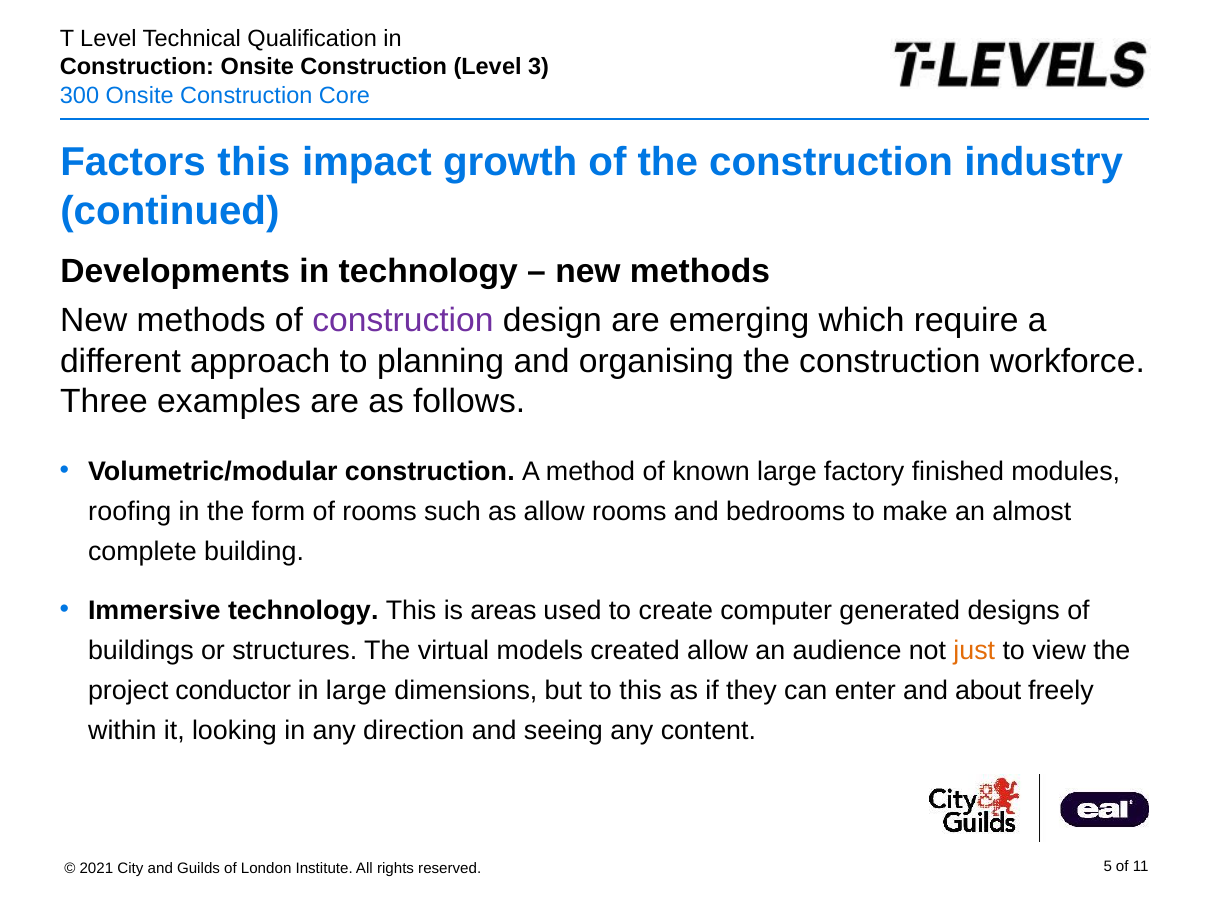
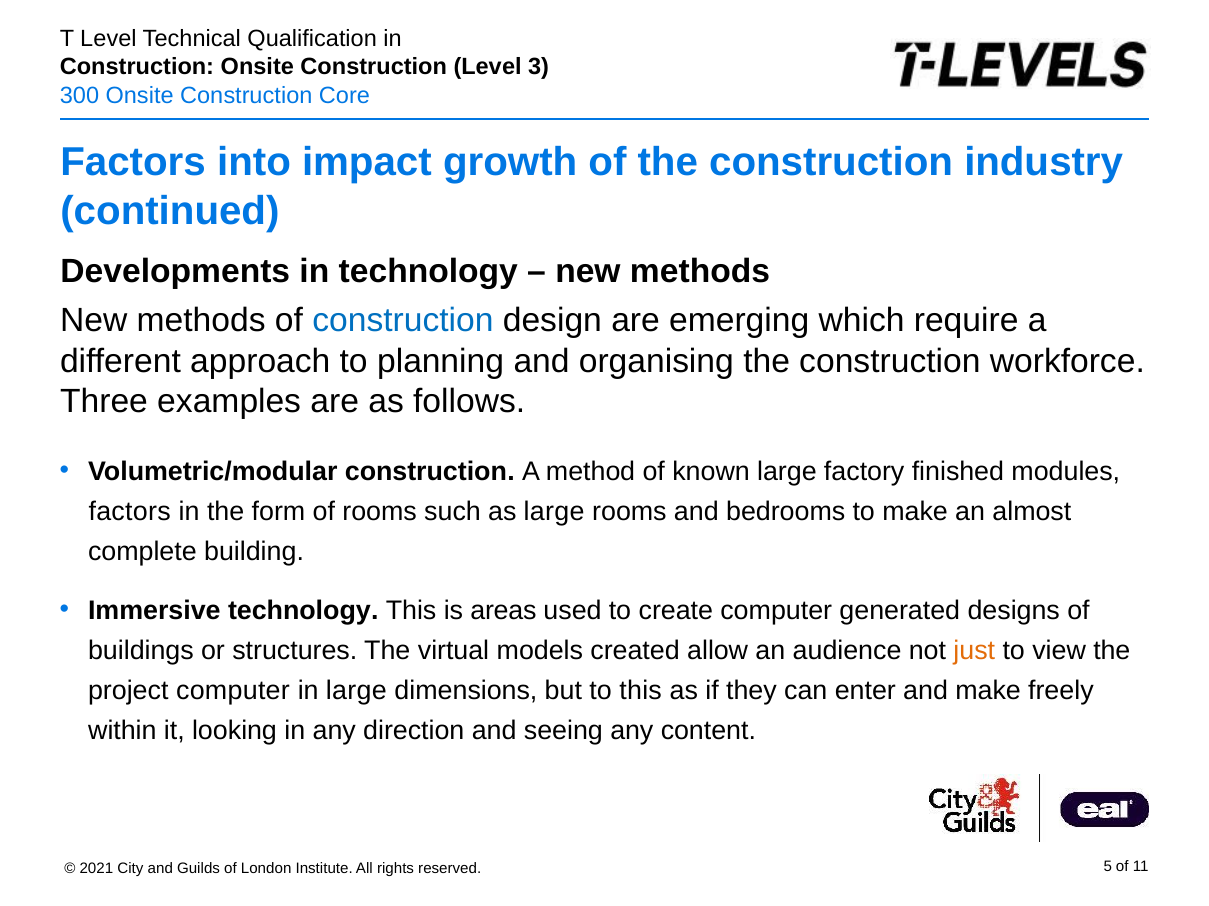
Factors this: this -> into
construction at (403, 321) colour: purple -> blue
roofing at (130, 512): roofing -> factors
as allow: allow -> large
project conductor: conductor -> computer
and about: about -> make
